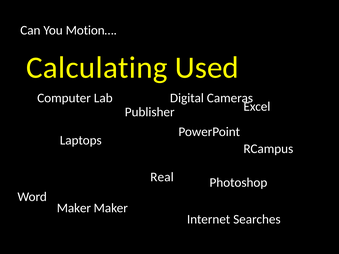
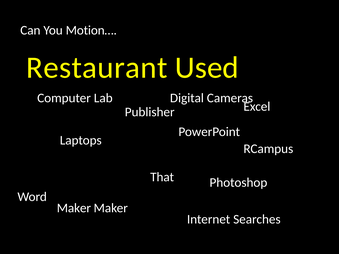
Calculating: Calculating -> Restaurant
Real: Real -> That
